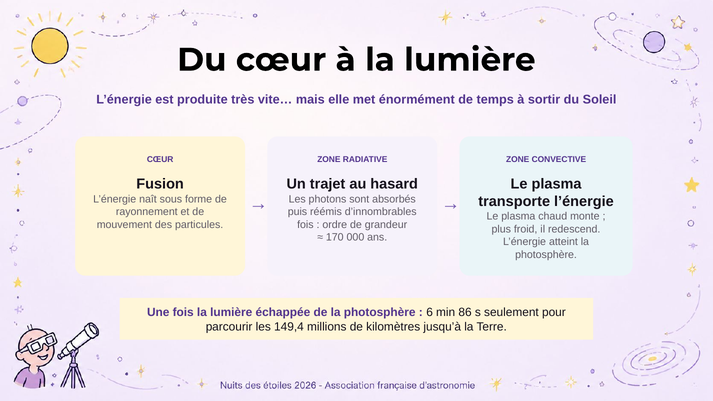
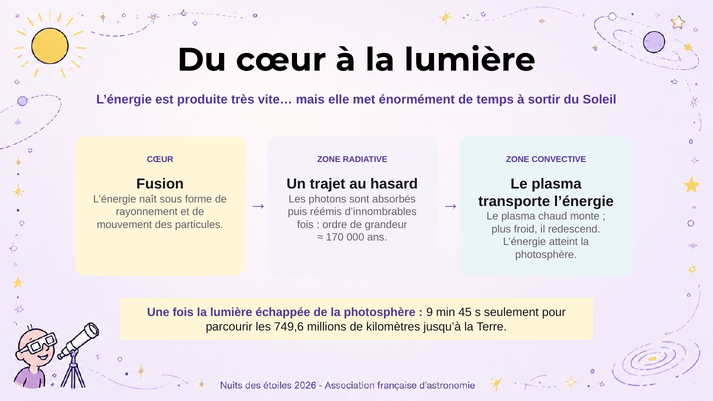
6: 6 -> 9
86: 86 -> 45
149,4: 149,4 -> 749,6
